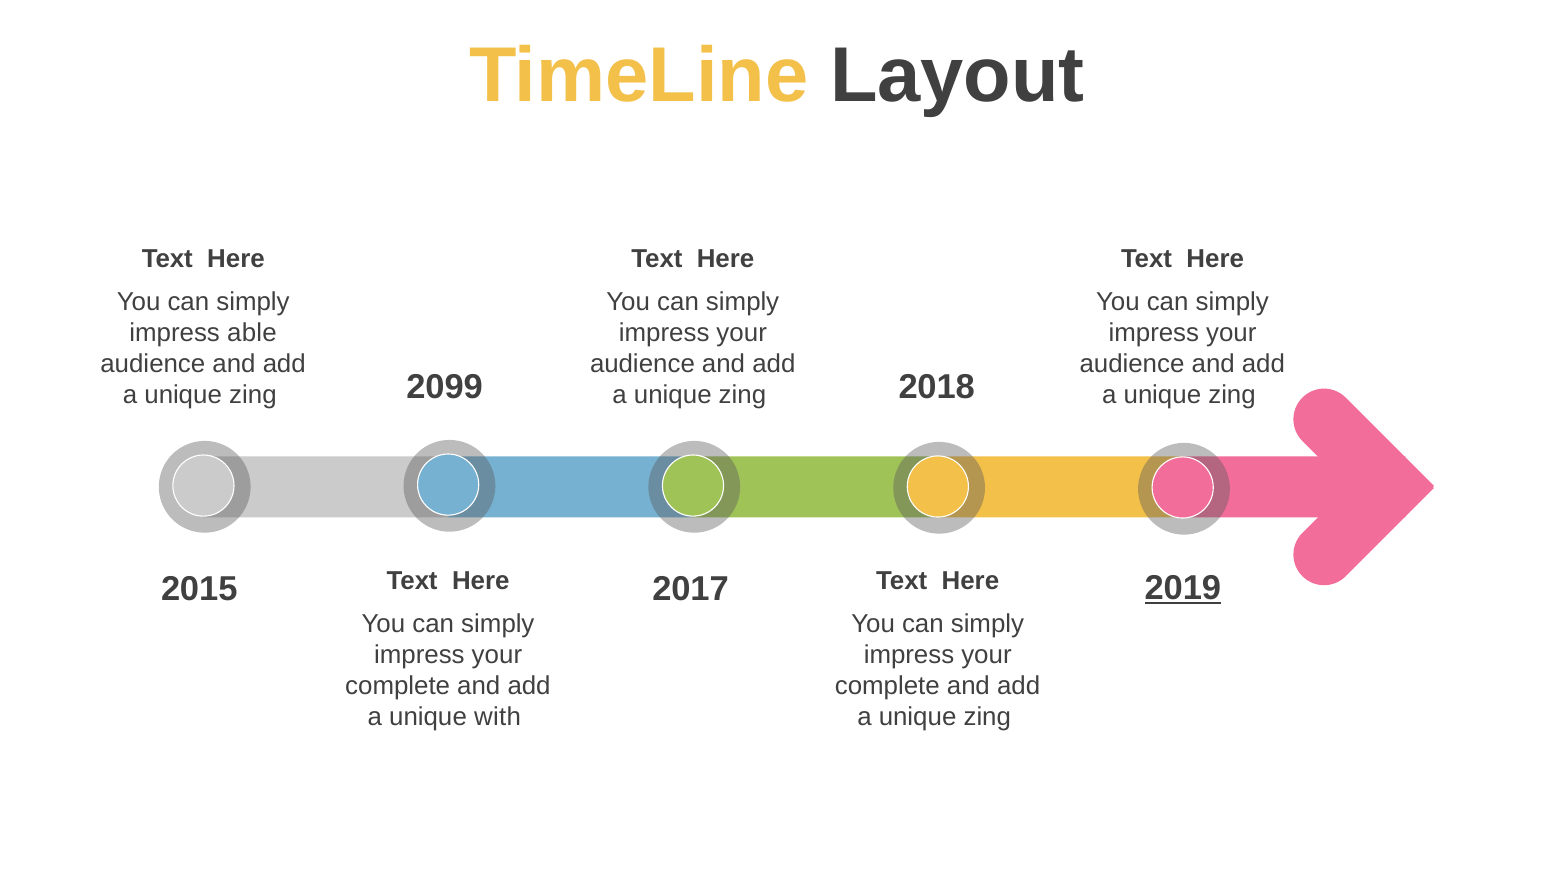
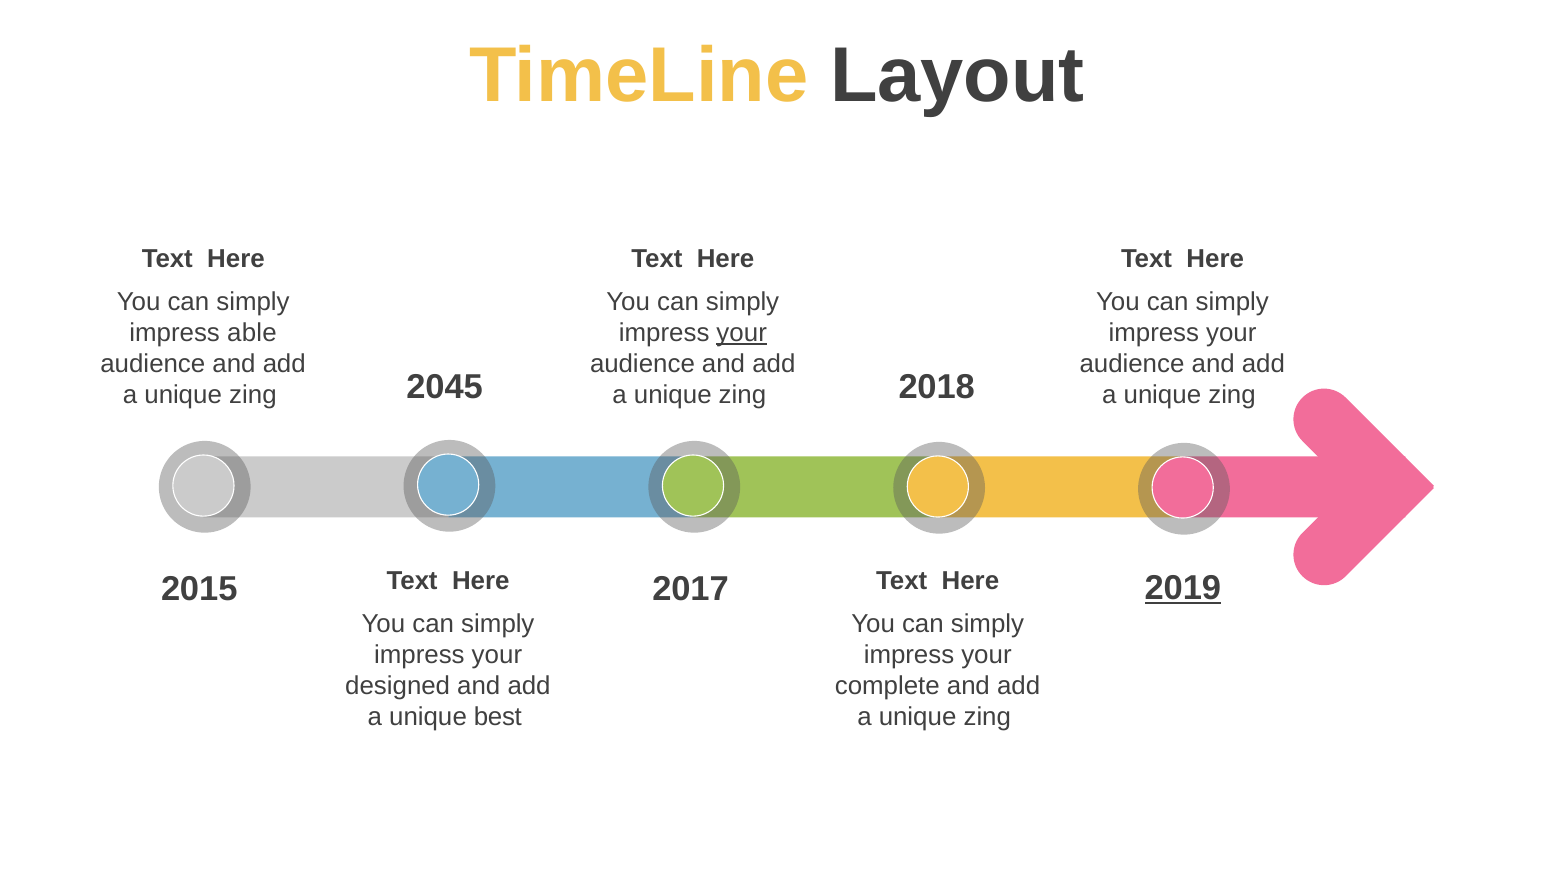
your at (742, 333) underline: none -> present
2099: 2099 -> 2045
complete at (398, 686): complete -> designed
with: with -> best
